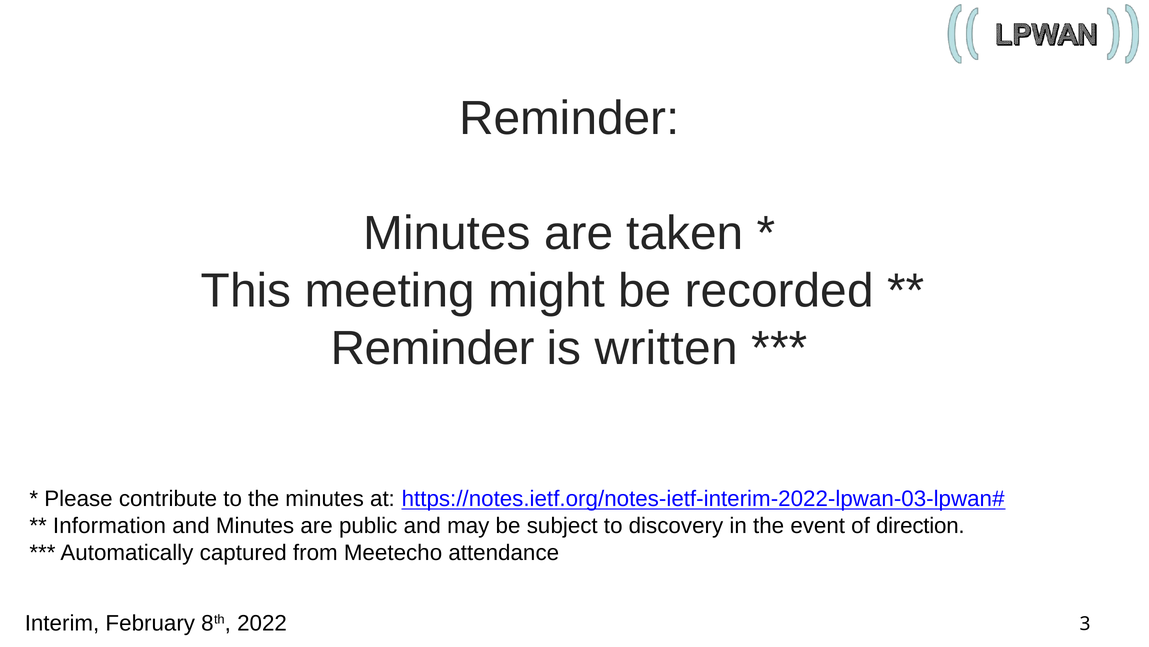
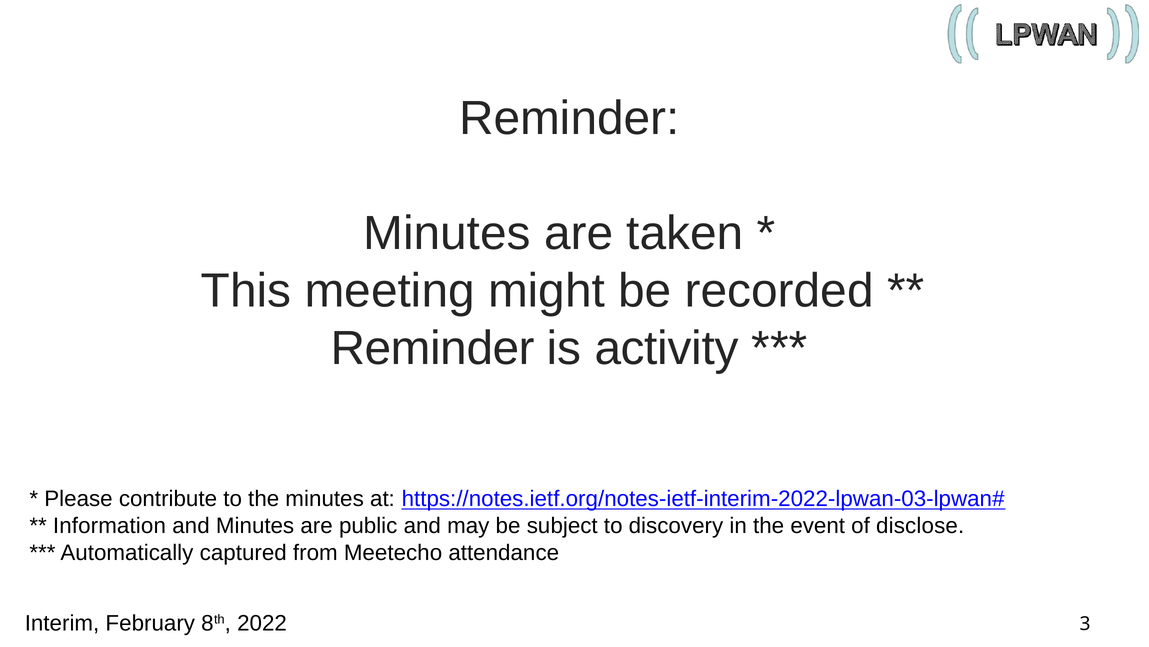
written: written -> activity
direction: direction -> disclose
